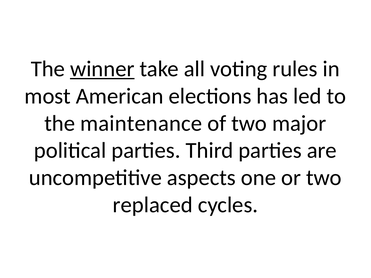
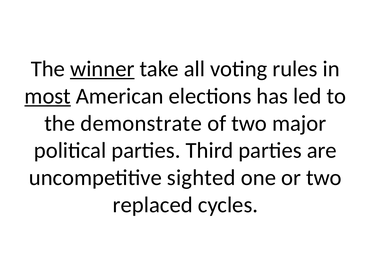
most underline: none -> present
maintenance: maintenance -> demonstrate
aspects: aspects -> sighted
